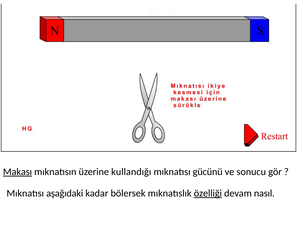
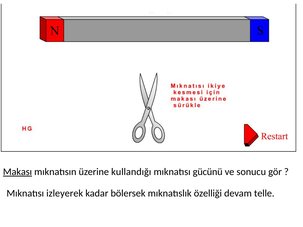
aşağıdaki: aşağıdaki -> izleyerek
özelliği underline: present -> none
nasıl: nasıl -> telle
